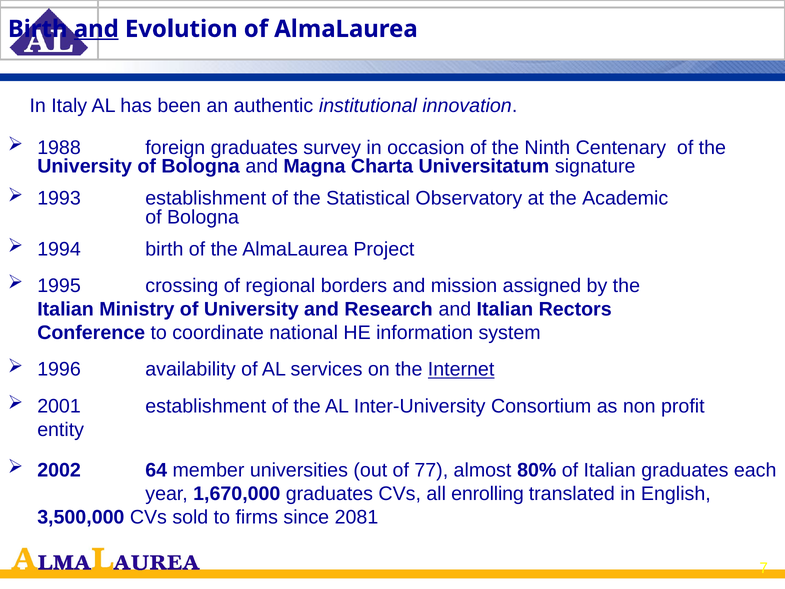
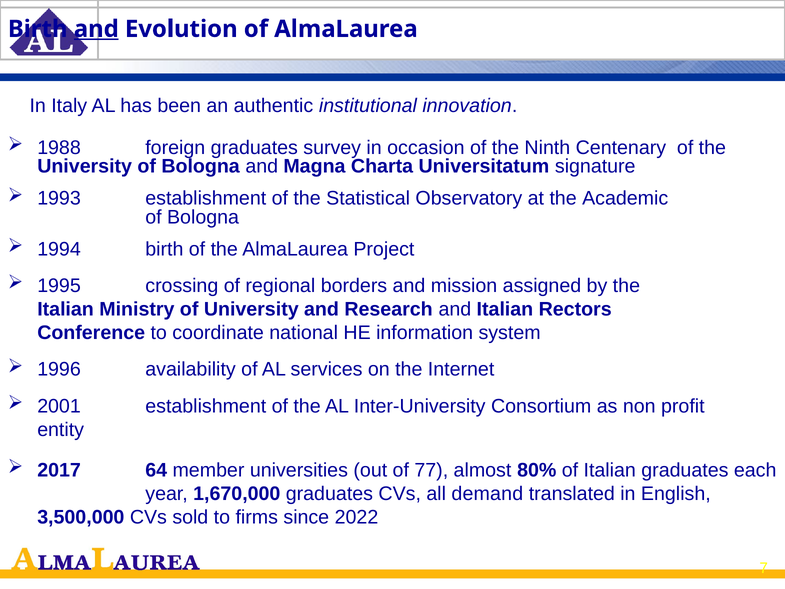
Internet underline: present -> none
2002: 2002 -> 2017
enrolling: enrolling -> demand
2081: 2081 -> 2022
